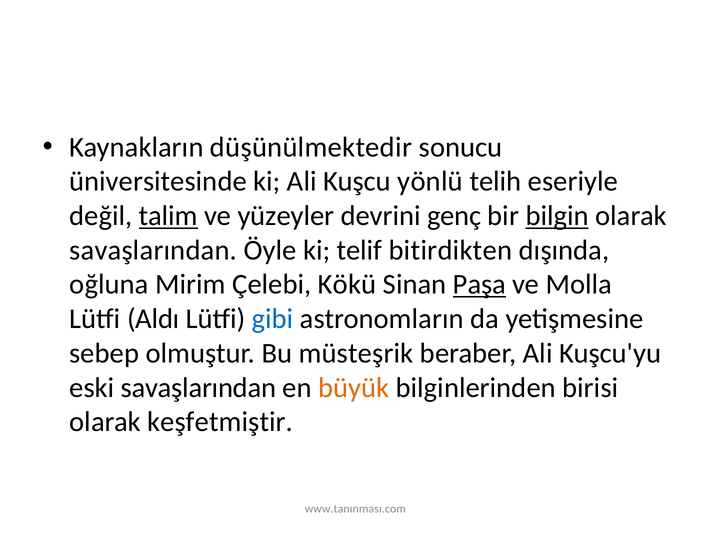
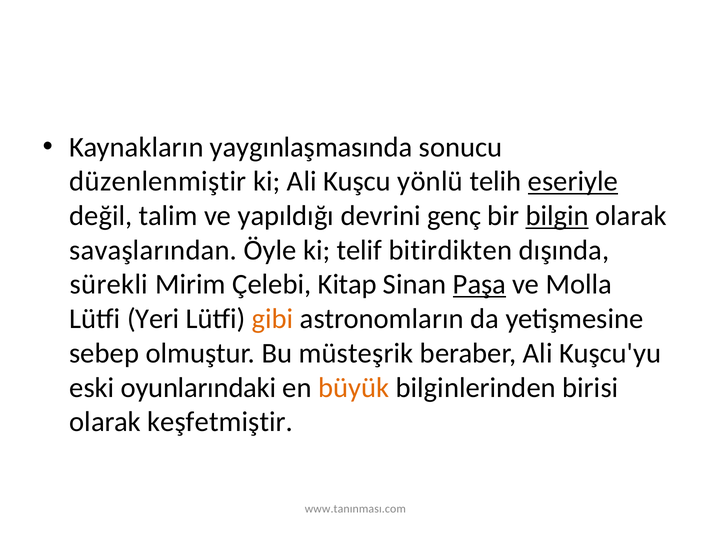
düşünülmektedir: düşünülmektedir -> yaygınlaşmasında
üniversitesinde: üniversitesinde -> düzenlenmiştir
eseriyle underline: none -> present
talim underline: present -> none
yüzeyler: yüzeyler -> yapıldığı
oğluna: oğluna -> sürekli
Kökü: Kökü -> Kitap
Aldı: Aldı -> Yeri
gibi colour: blue -> orange
eski savaşlarından: savaşlarından -> oyunlarındaki
